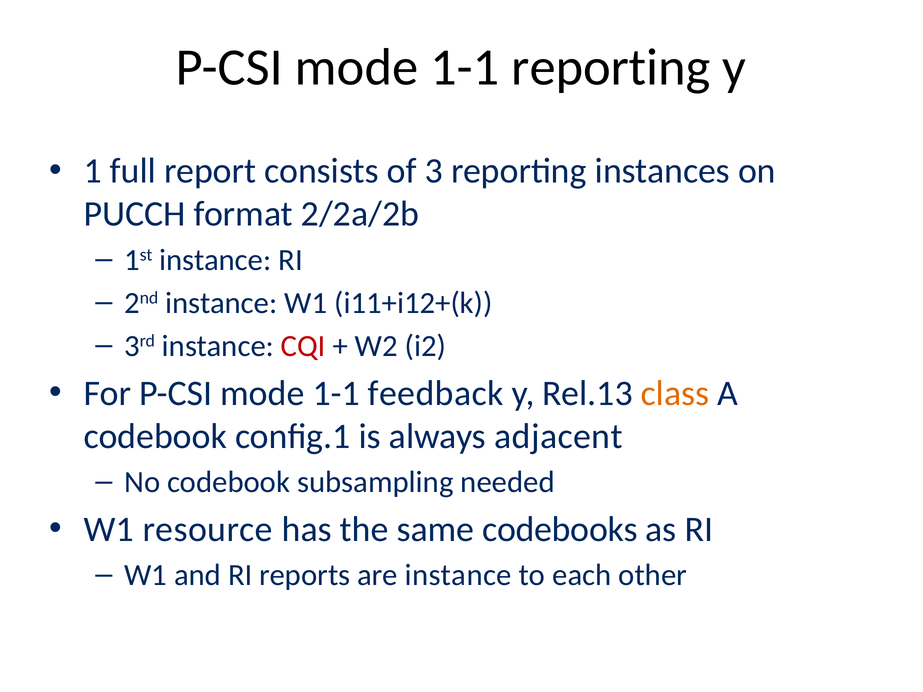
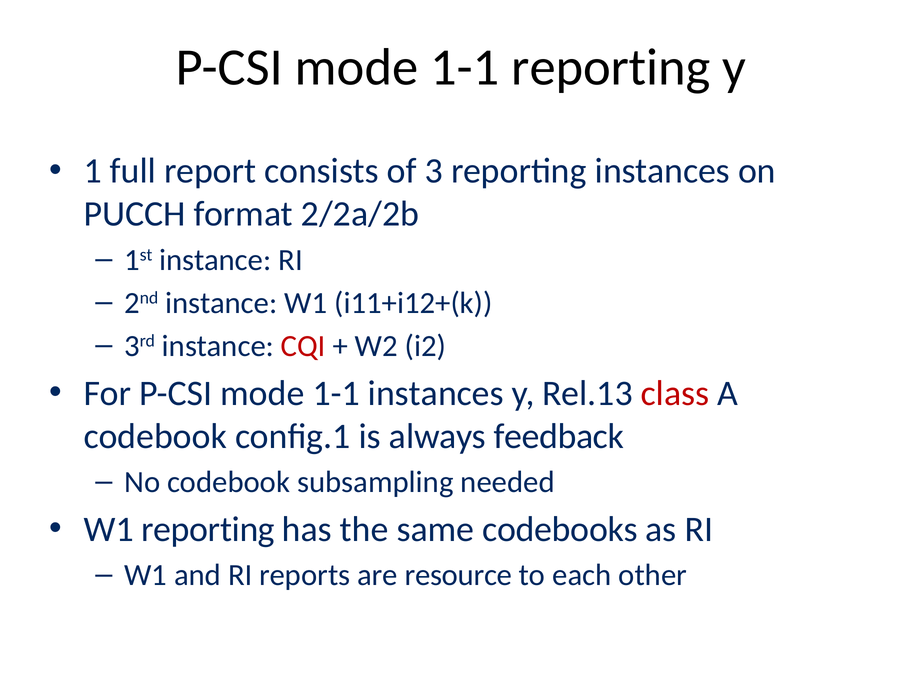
1-1 feedback: feedback -> instances
class colour: orange -> red
adjacent: adjacent -> feedback
W1 resource: resource -> reporting
are instance: instance -> resource
